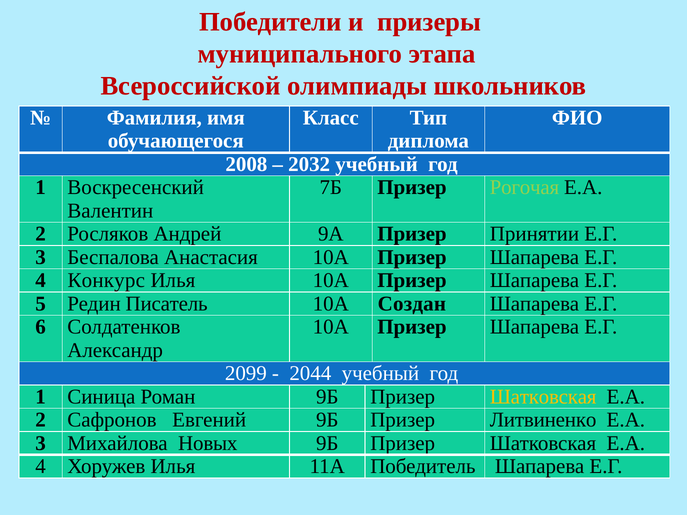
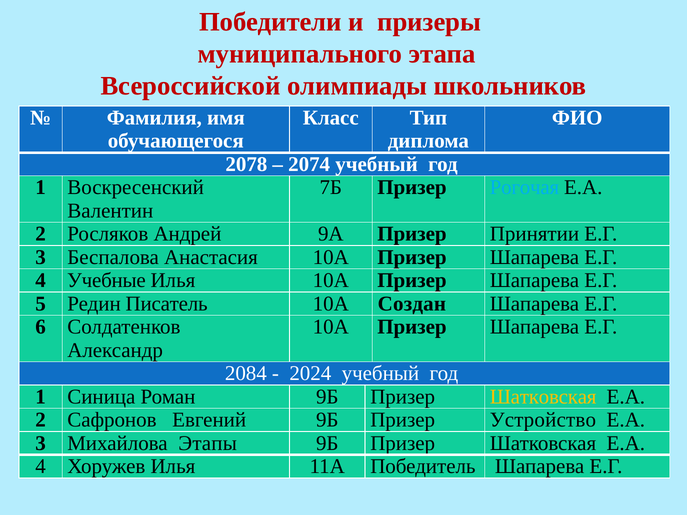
2008: 2008 -> 2078
2032: 2032 -> 2074
Рогочая colour: light green -> light blue
Конкурс: Конкурс -> Учебные
2099: 2099 -> 2084
2044: 2044 -> 2024
Литвиненко: Литвиненко -> Устройство
Новых: Новых -> Этапы
